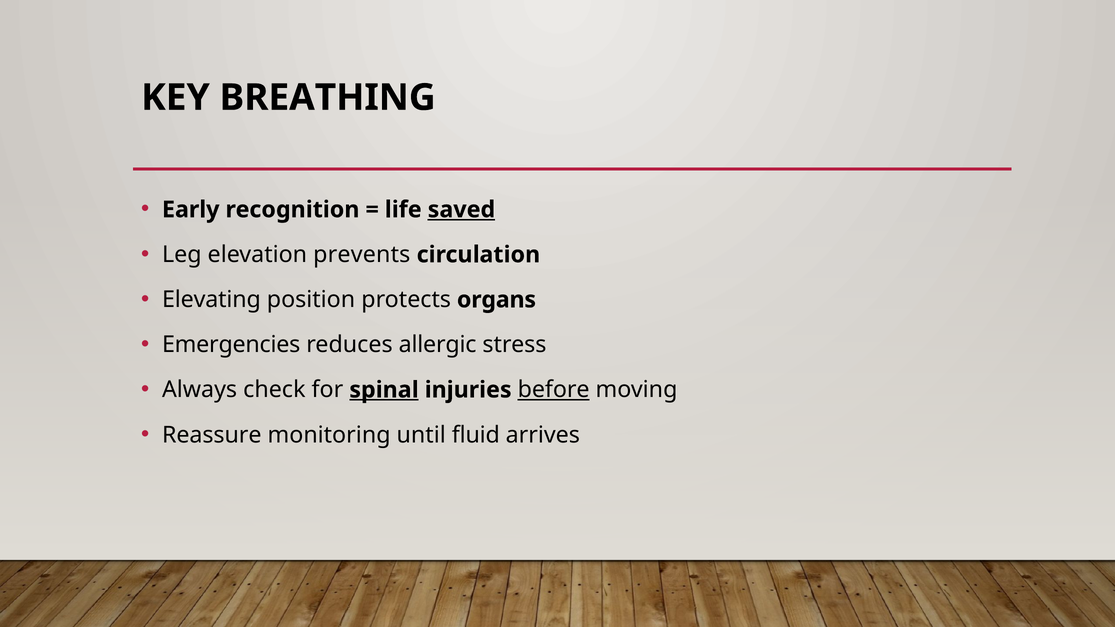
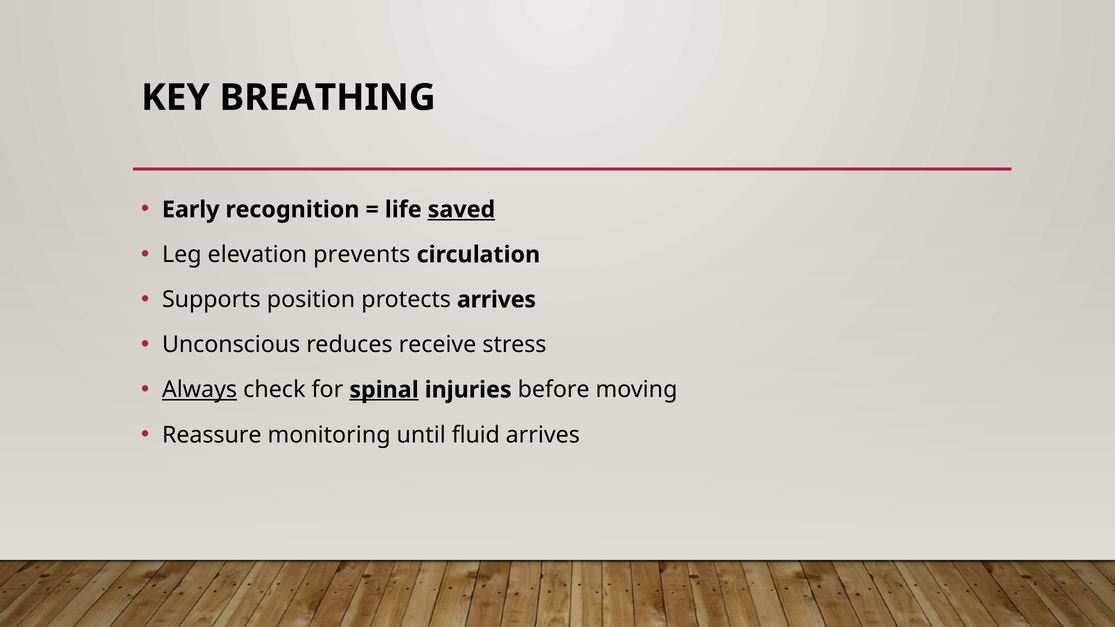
Elevating: Elevating -> Supports
protects organs: organs -> arrives
Emergencies: Emergencies -> Unconscious
allergic: allergic -> receive
Always underline: none -> present
before underline: present -> none
